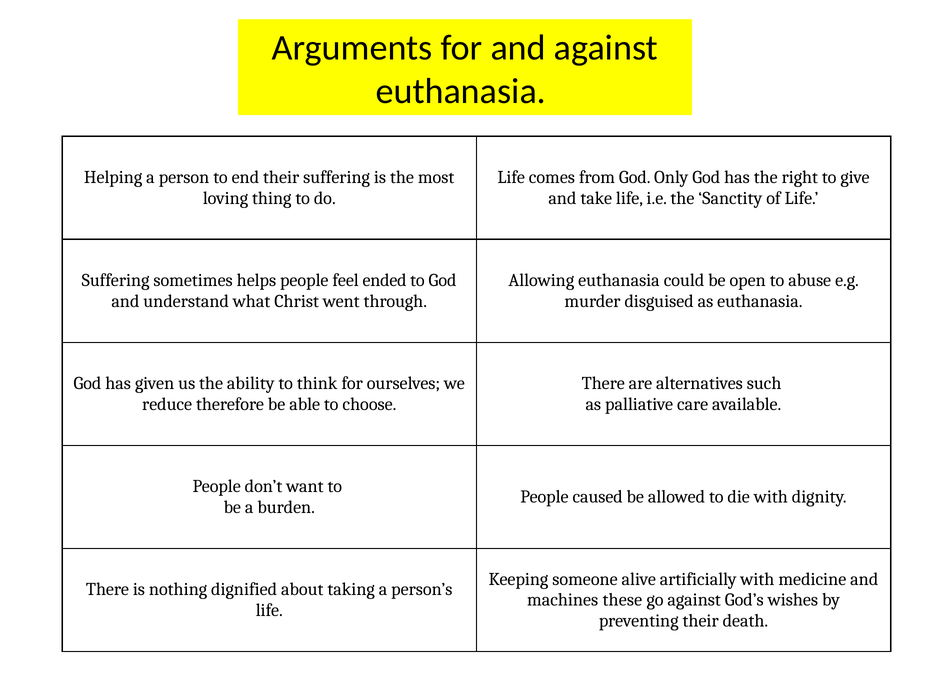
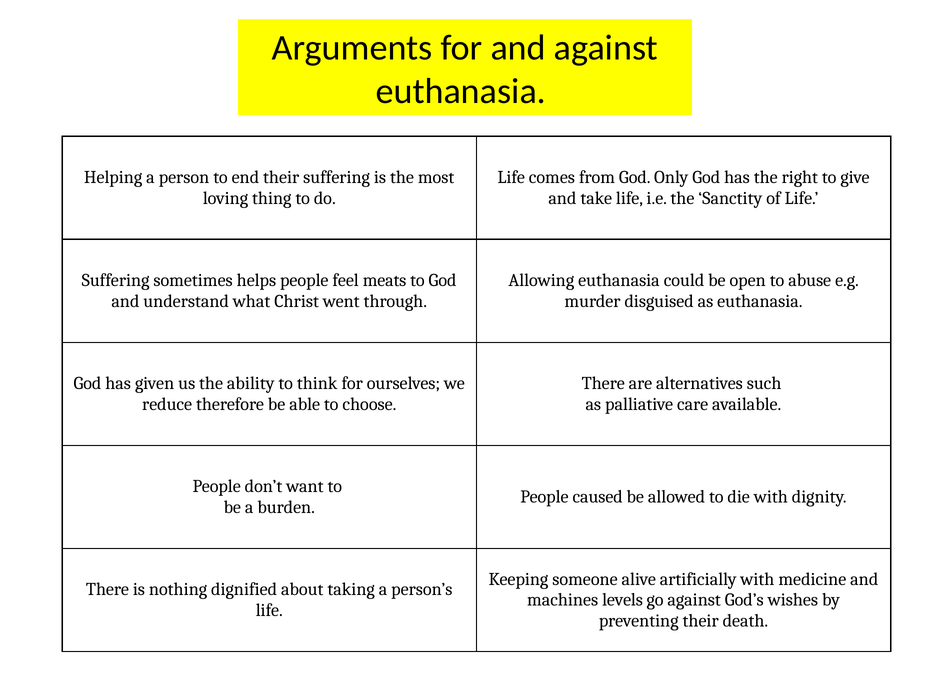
ended: ended -> meats
these: these -> levels
